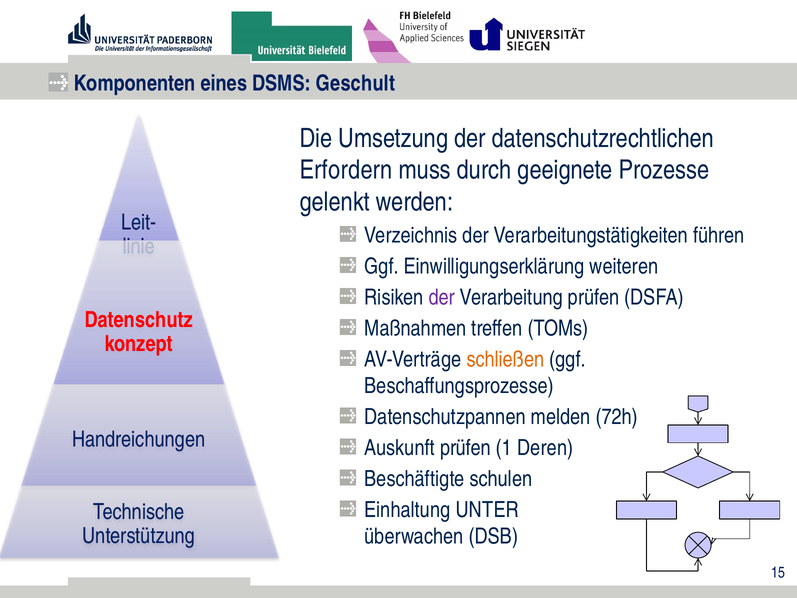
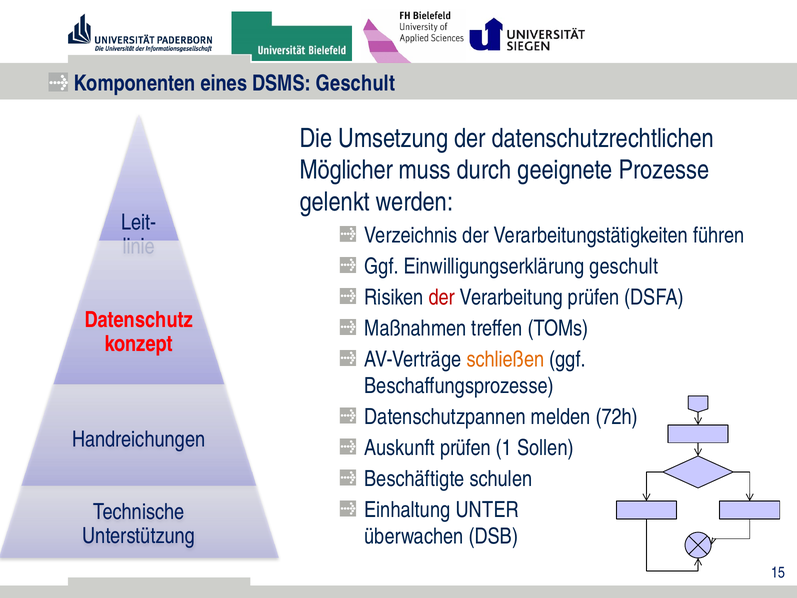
Erfordern: Erfordern -> Möglicher
Einwilligungserklärung weiteren: weiteren -> geschult
der at (442, 297) colour: purple -> red
Deren: Deren -> Sollen
